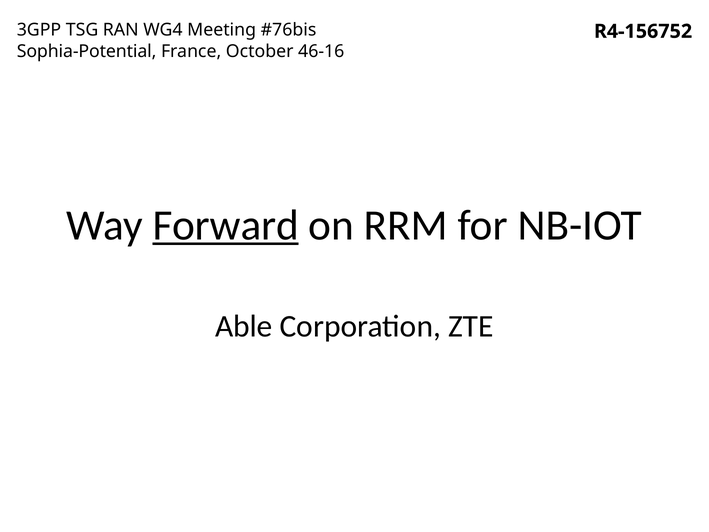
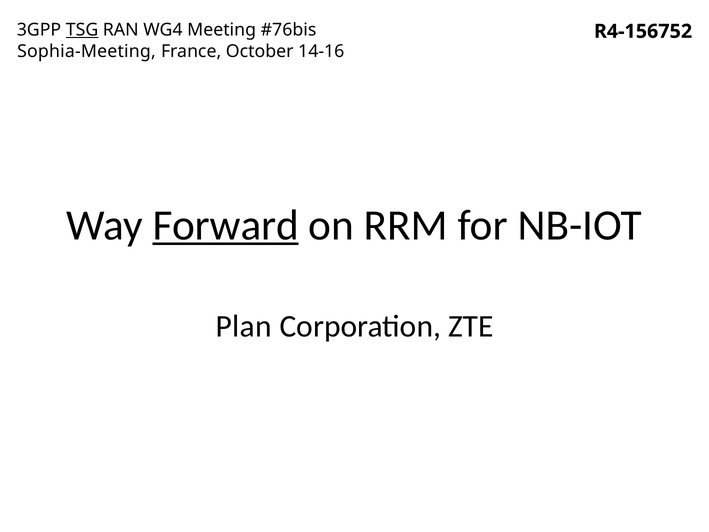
TSG underline: none -> present
Sophia-Potential: Sophia-Potential -> Sophia-Meeting
46-16: 46-16 -> 14-16
Able: Able -> Plan
